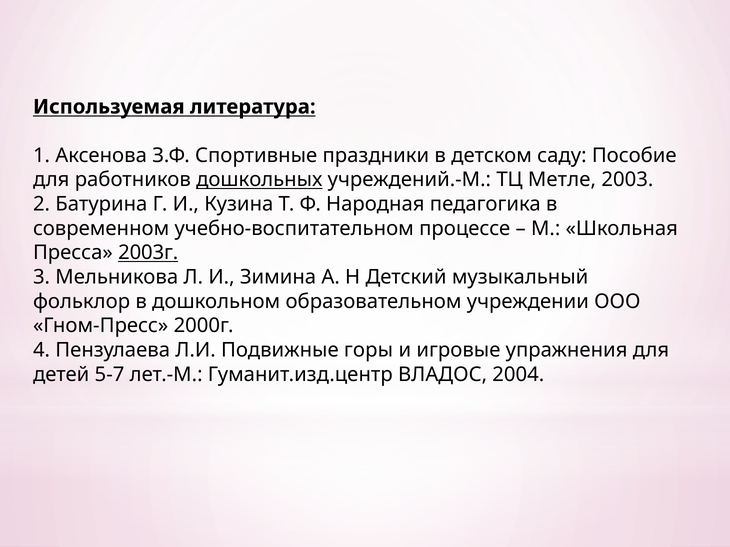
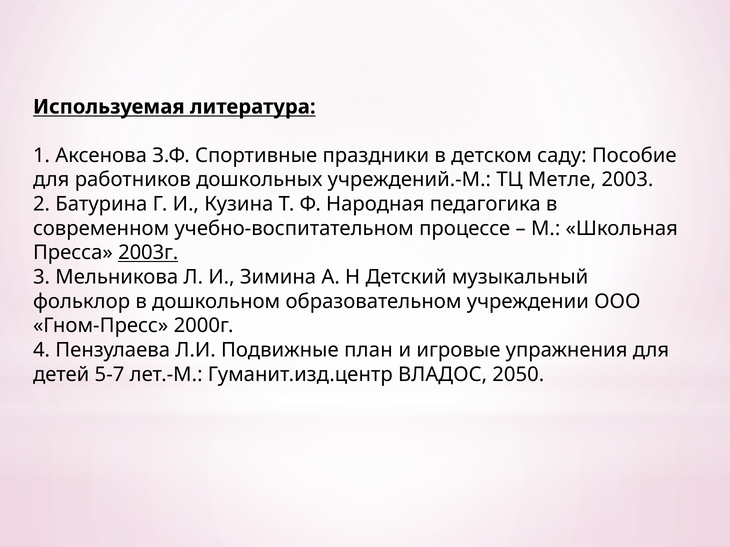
дошкольных underline: present -> none
горы: горы -> план
2004: 2004 -> 2050
